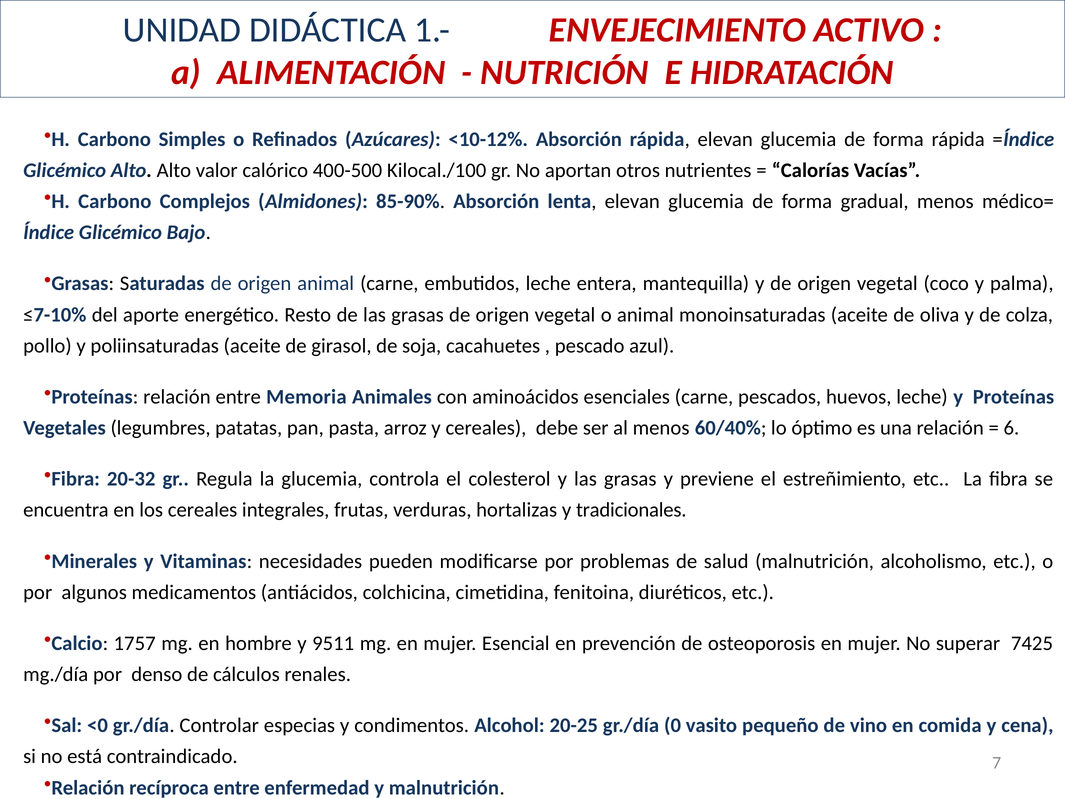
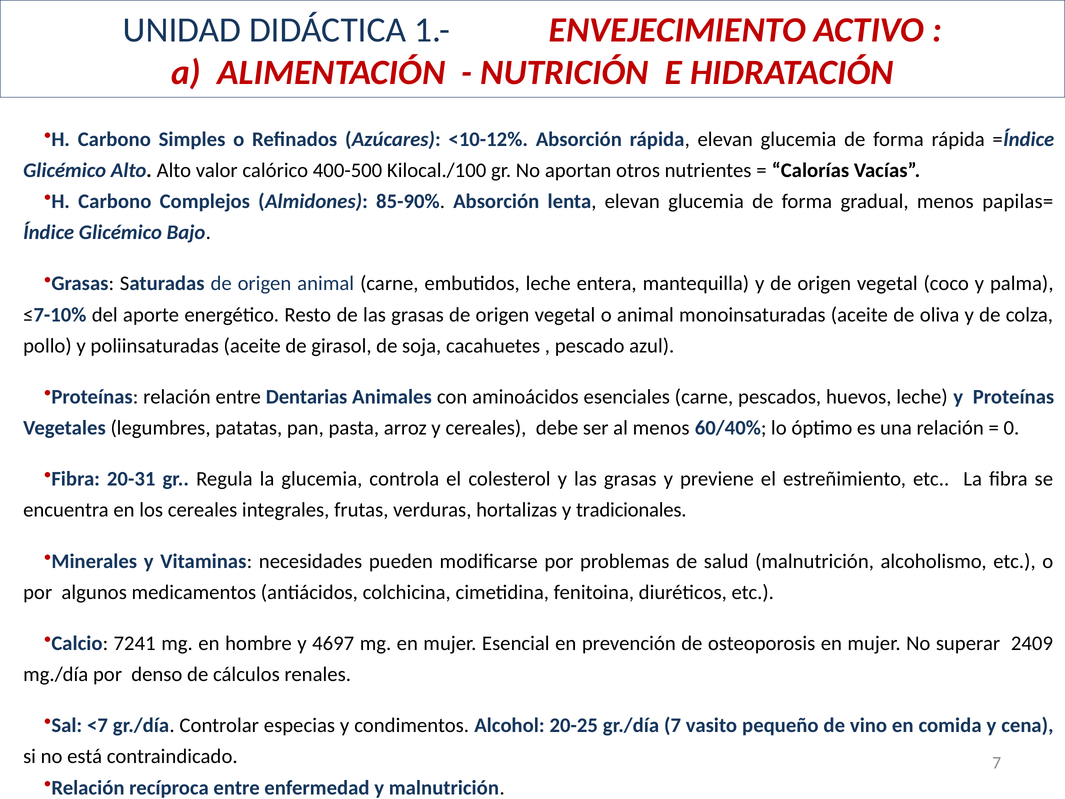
médico=: médico= -> papilas=
Memoria: Memoria -> Dentarias
6: 6 -> 0
20-32: 20-32 -> 20-31
1757: 1757 -> 7241
9511: 9511 -> 4697
7425: 7425 -> 2409
<0: <0 -> <7
gr./día 0: 0 -> 7
